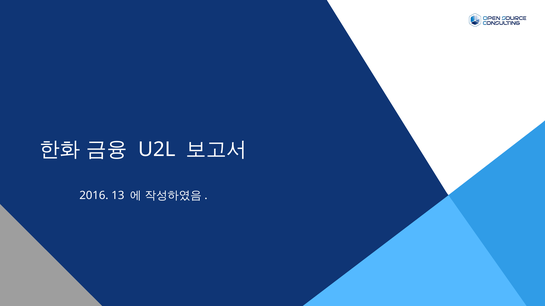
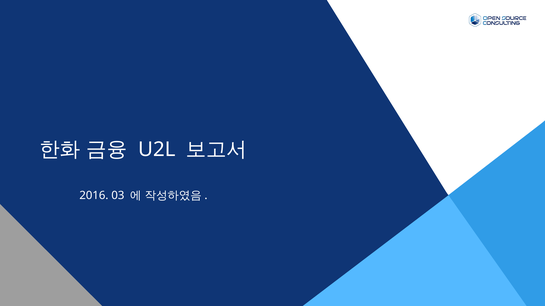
13: 13 -> 03
